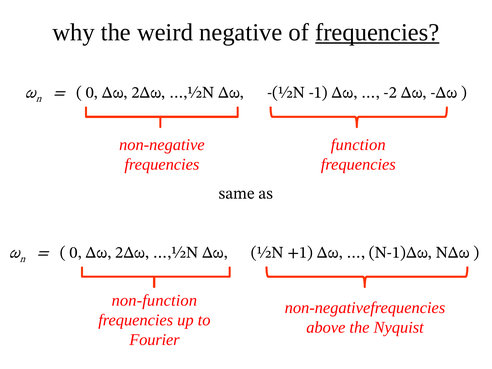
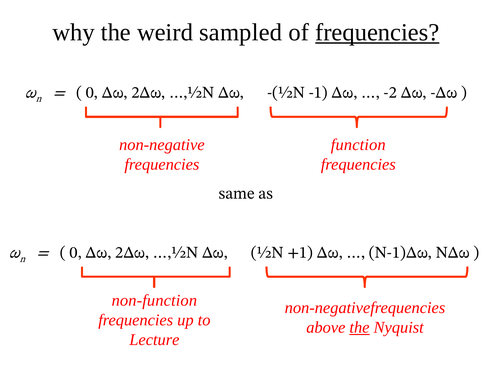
negative: negative -> sampled
the at (359, 327) underline: none -> present
Fourier: Fourier -> Lecture
